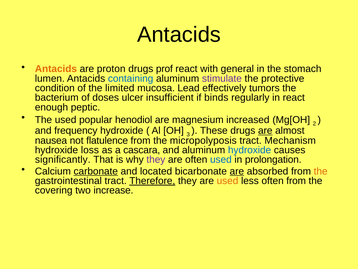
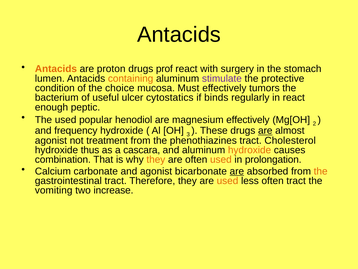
general: general -> surgery
containing colour: blue -> orange
limited: limited -> choice
Lead: Lead -> Must
doses: doses -> useful
insufficient: insufficient -> cytostatics
magnesium increased: increased -> effectively
nausea at (51, 140): nausea -> agonist
flatulence: flatulence -> treatment
micropolyposis: micropolyposis -> phenothiazines
Mechanism: Mechanism -> Cholesterol
loss: loss -> thus
hydroxide at (250, 150) colour: blue -> orange
significantly: significantly -> combination
they at (156, 159) colour: purple -> orange
used at (221, 159) colour: blue -> orange
carbonate underline: present -> none
and located: located -> agonist
Therefore underline: present -> none
often from: from -> tract
covering: covering -> vomiting
